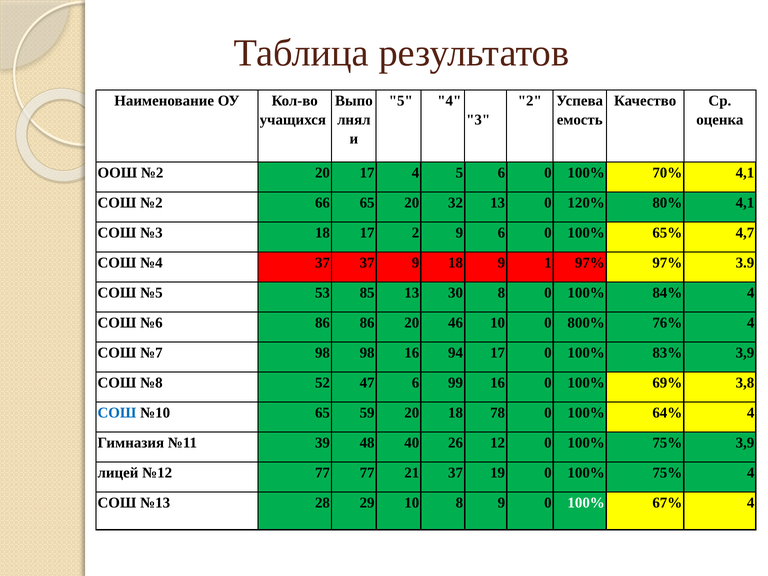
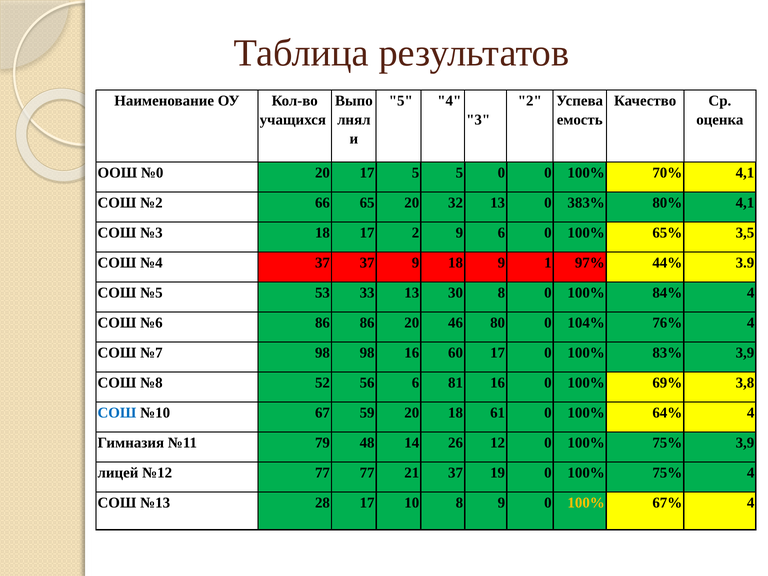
ООШ №2: №2 -> №0
17 4: 4 -> 5
5 6: 6 -> 0
120%: 120% -> 383%
4,7: 4,7 -> 3,5
97% 97%: 97% -> 44%
85: 85 -> 33
46 10: 10 -> 80
800%: 800% -> 104%
94: 94 -> 60
47: 47 -> 56
99: 99 -> 81
№10 65: 65 -> 67
78: 78 -> 61
39: 39 -> 79
40: 40 -> 14
28 29: 29 -> 17
100% at (586, 503) colour: white -> yellow
